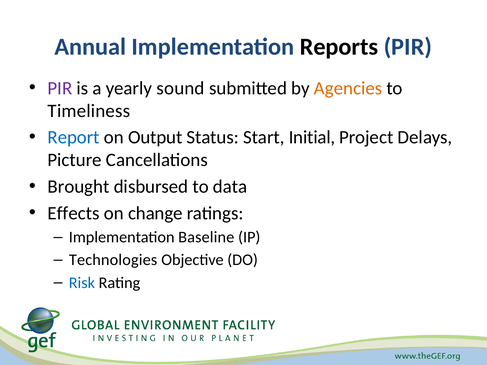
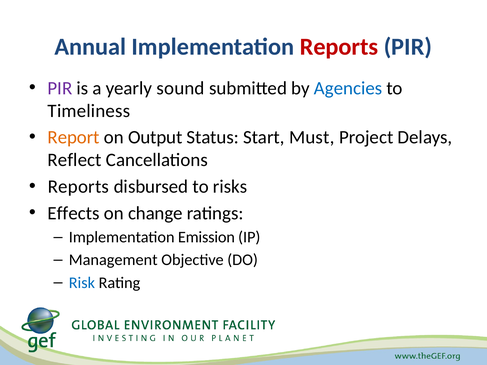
Reports at (339, 47) colour: black -> red
Agencies colour: orange -> blue
Report colour: blue -> orange
Initial: Initial -> Must
Picture: Picture -> Reflect
Brought at (78, 187): Brought -> Reports
data: data -> risks
Baseline: Baseline -> Emission
Technologies: Technologies -> Management
